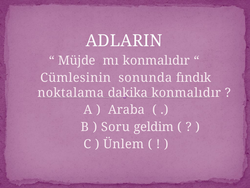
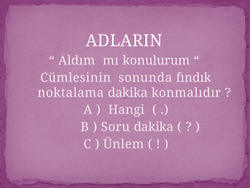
Müjde: Müjde -> Aldım
mı konmalıdır: konmalıdır -> konulurum
Araba: Araba -> Hangi
Soru geldim: geldim -> dakika
